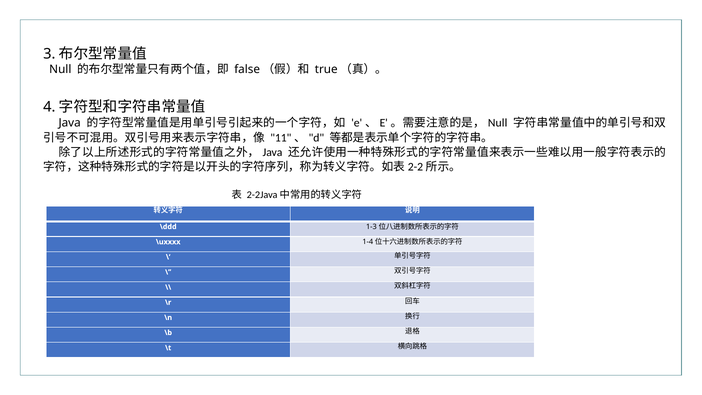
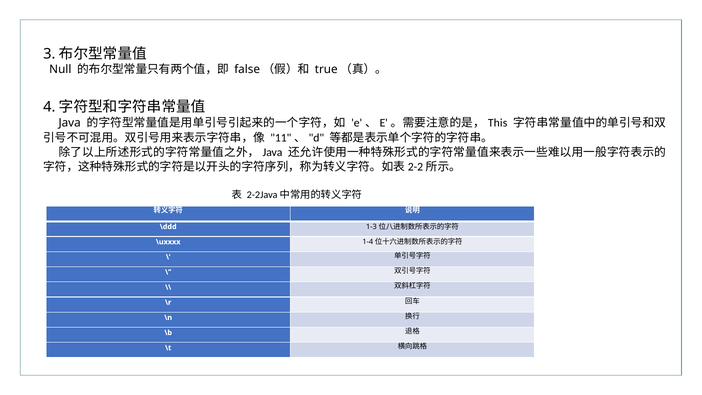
Null at (498, 123): Null -> This
